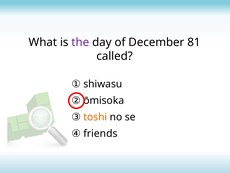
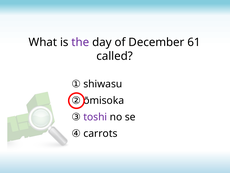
81: 81 -> 61
toshi colour: orange -> purple
friends: friends -> carrots
